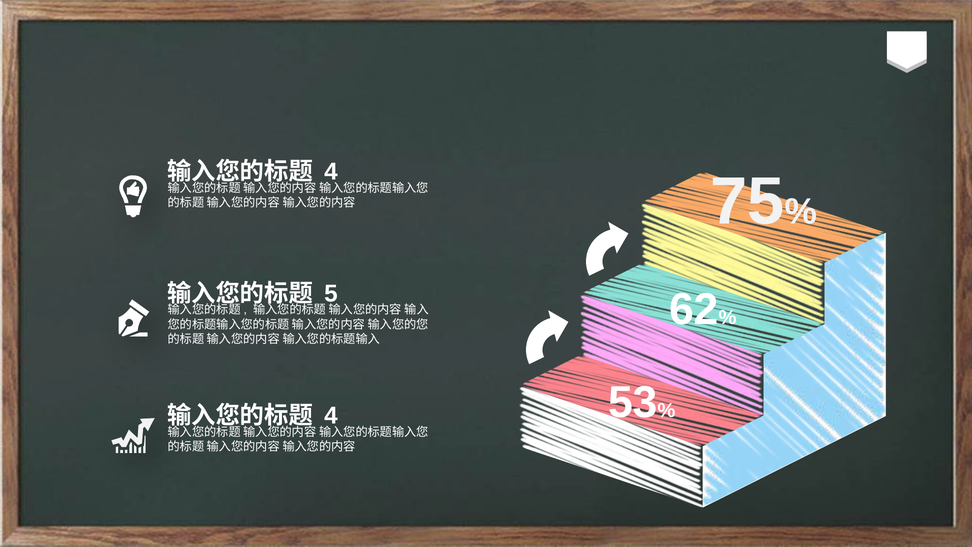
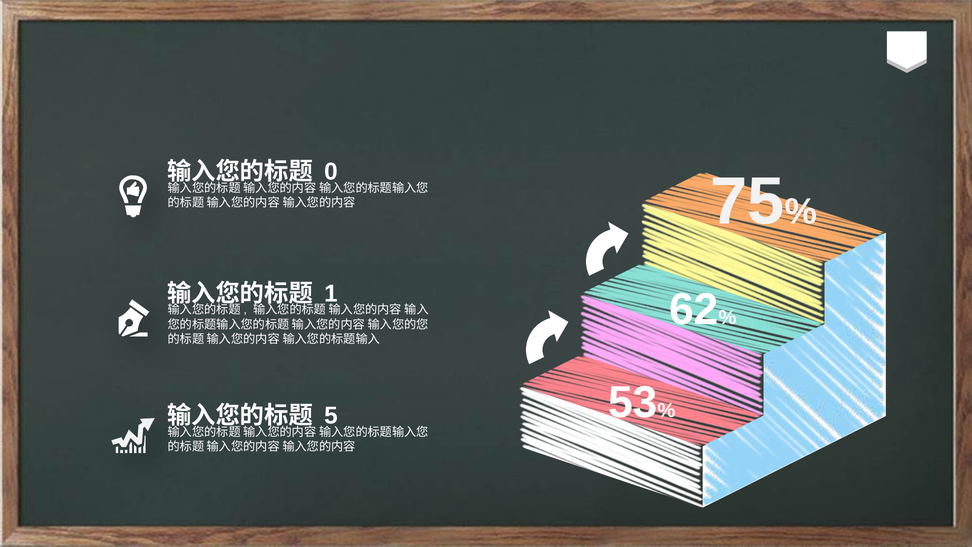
4 at (331, 172): 4 -> 0
5: 5 -> 1
4 at (331, 415): 4 -> 5
